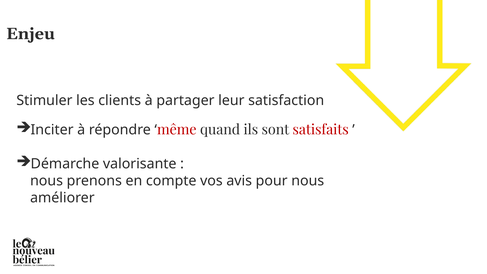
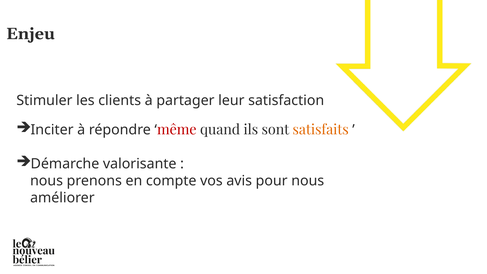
satisfaits colour: red -> orange
